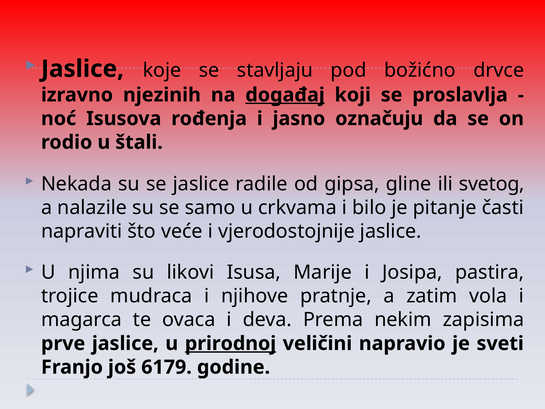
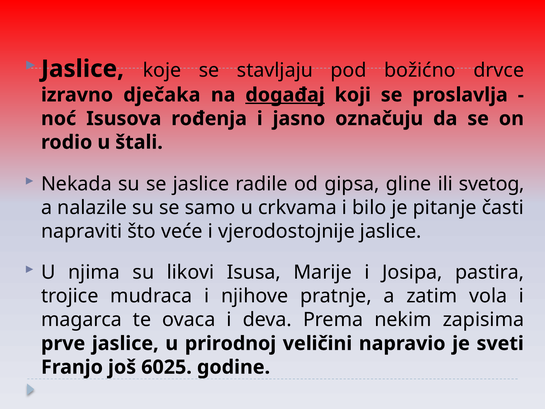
njezinih: njezinih -> dječaka
prirodnoj underline: present -> none
6179: 6179 -> 6025
